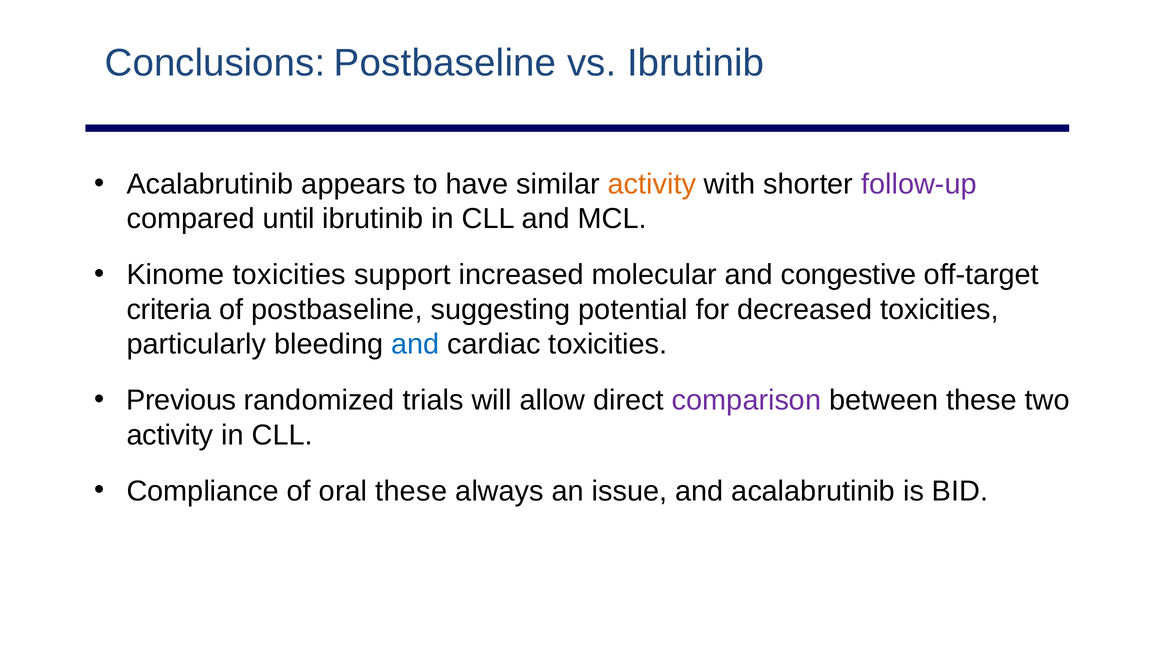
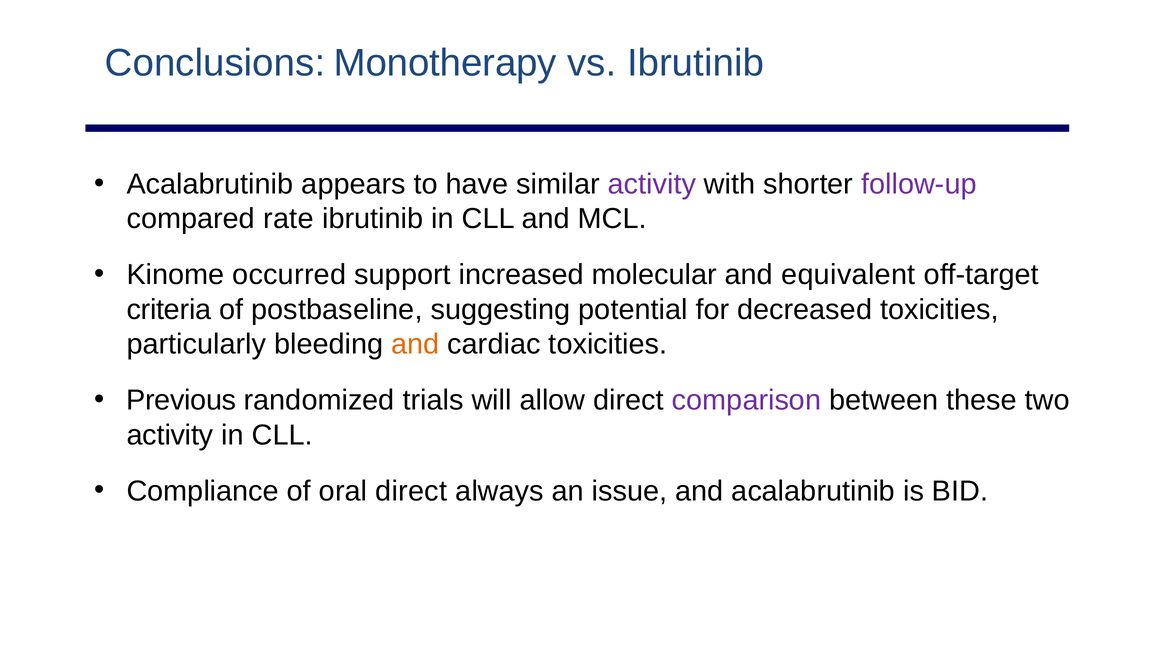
Conclusions Postbaseline: Postbaseline -> Monotherapy
activity at (652, 184) colour: orange -> purple
until: until -> rate
Kinome toxicities: toxicities -> occurred
congestive: congestive -> equivalent
and at (415, 344) colour: blue -> orange
oral these: these -> direct
